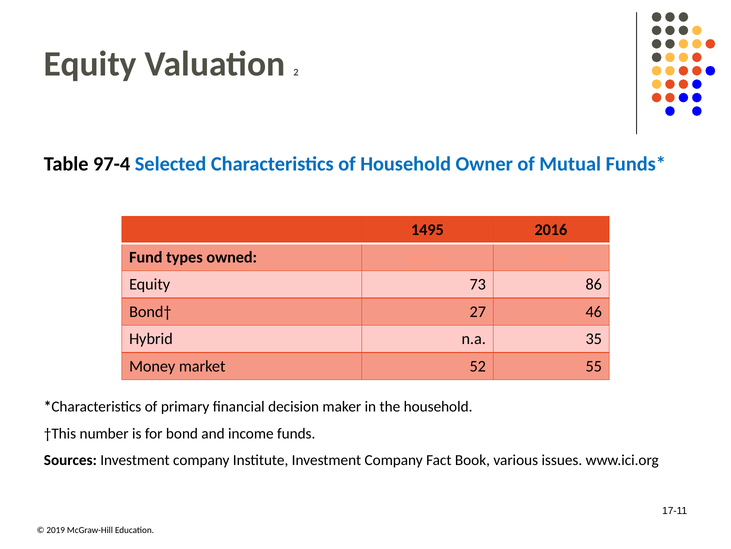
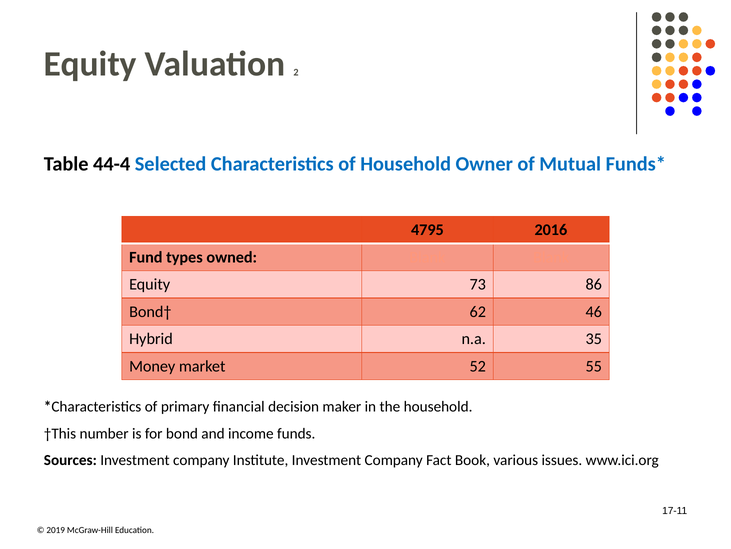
97-4: 97-4 -> 44-4
14: 14 -> 47
27: 27 -> 62
